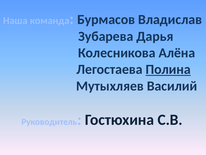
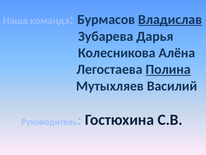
Владислав underline: none -> present
